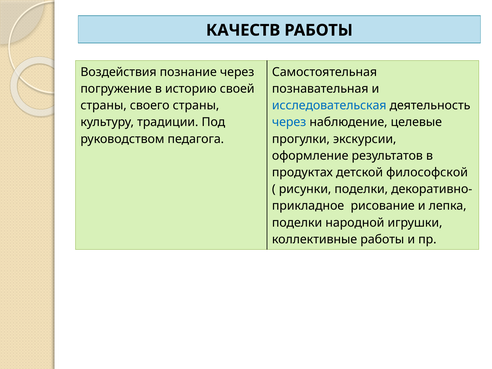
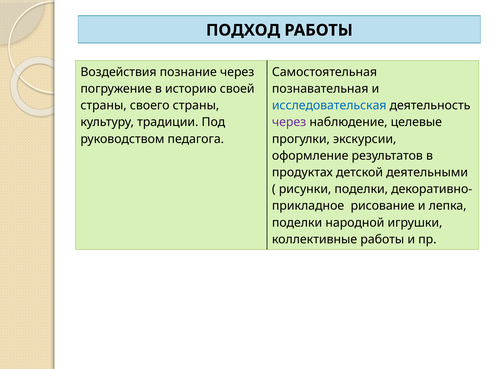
КАЧЕСТВ: КАЧЕСТВ -> ПОДХОД
через at (289, 122) colour: blue -> purple
философской: философской -> деятельными
